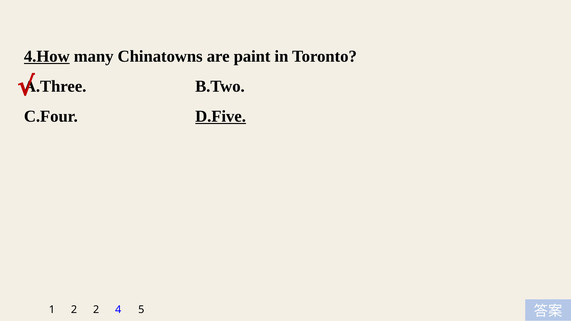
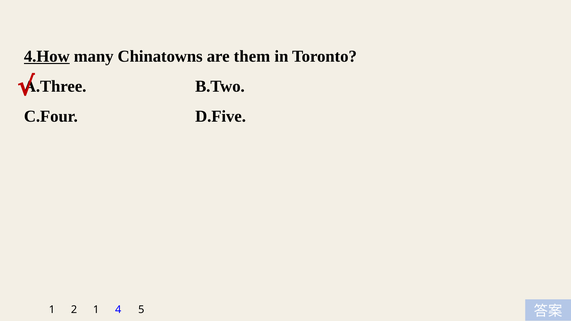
paint: paint -> them
D.Five underline: present -> none
2 2: 2 -> 1
